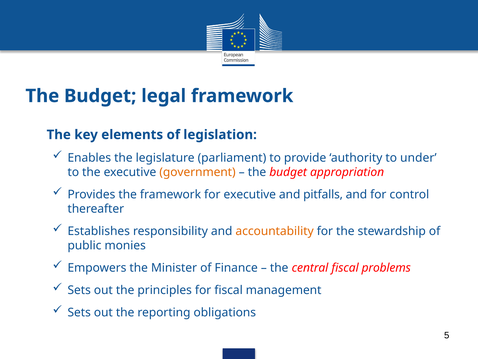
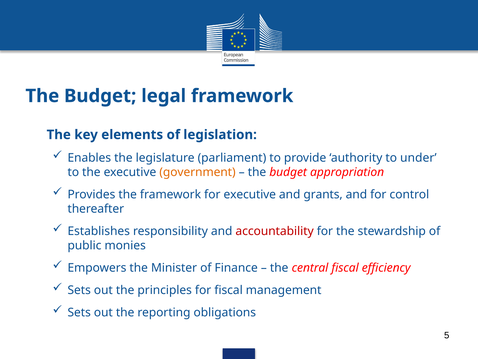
pitfalls: pitfalls -> grants
accountability colour: orange -> red
problems: problems -> efficiency
